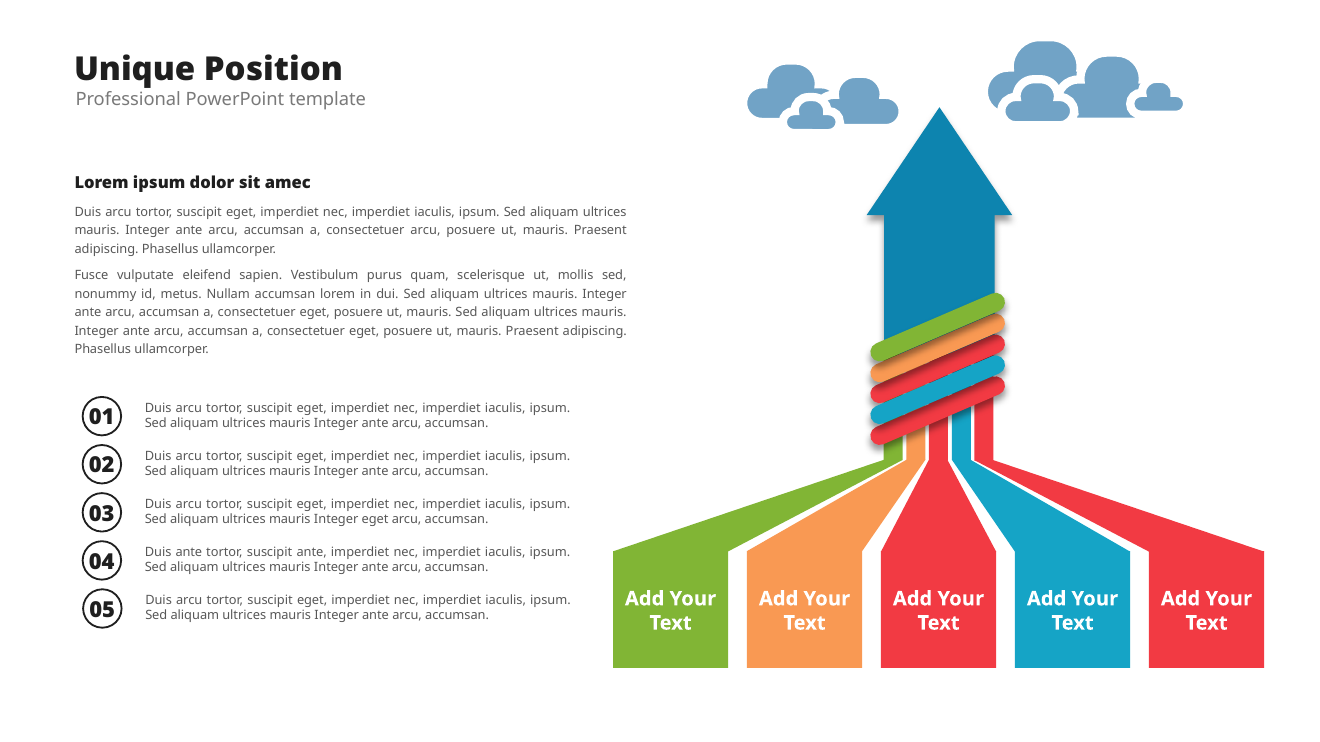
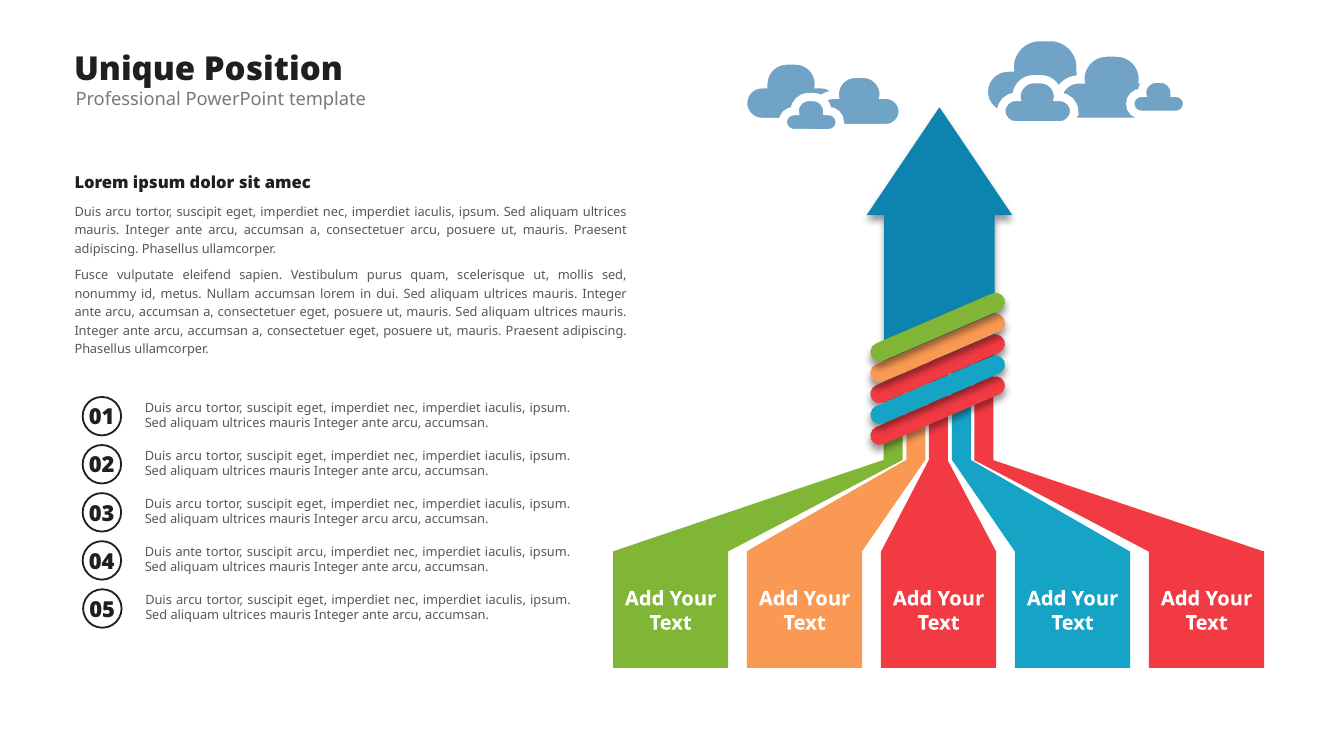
Integer eget: eget -> arcu
suscipit ante: ante -> arcu
